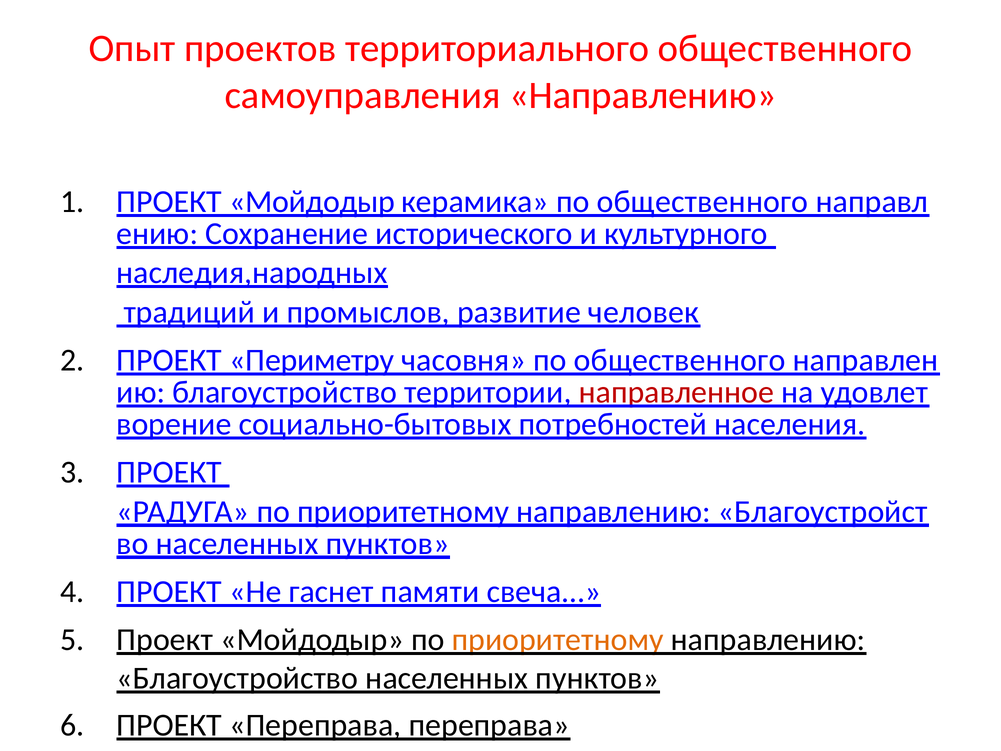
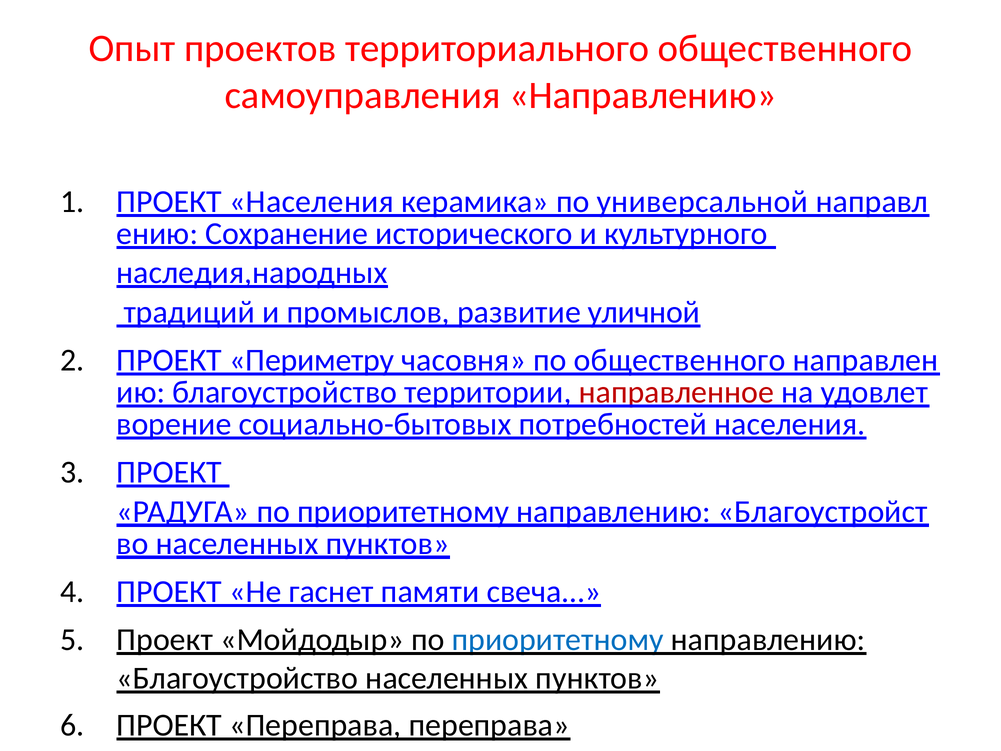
Мойдодыр at (312, 202): Мойдодыр -> Населения
керамика по общественного: общественного -> универсальной
человек: человек -> уличной
приоритетному at (558, 640) colour: orange -> blue
